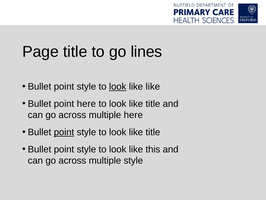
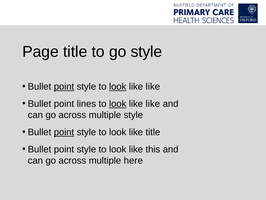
go lines: lines -> style
point at (64, 86) underline: none -> present
point here: here -> lines
look at (118, 104) underline: none -> present
title at (153, 104): title -> like
multiple here: here -> style
multiple style: style -> here
